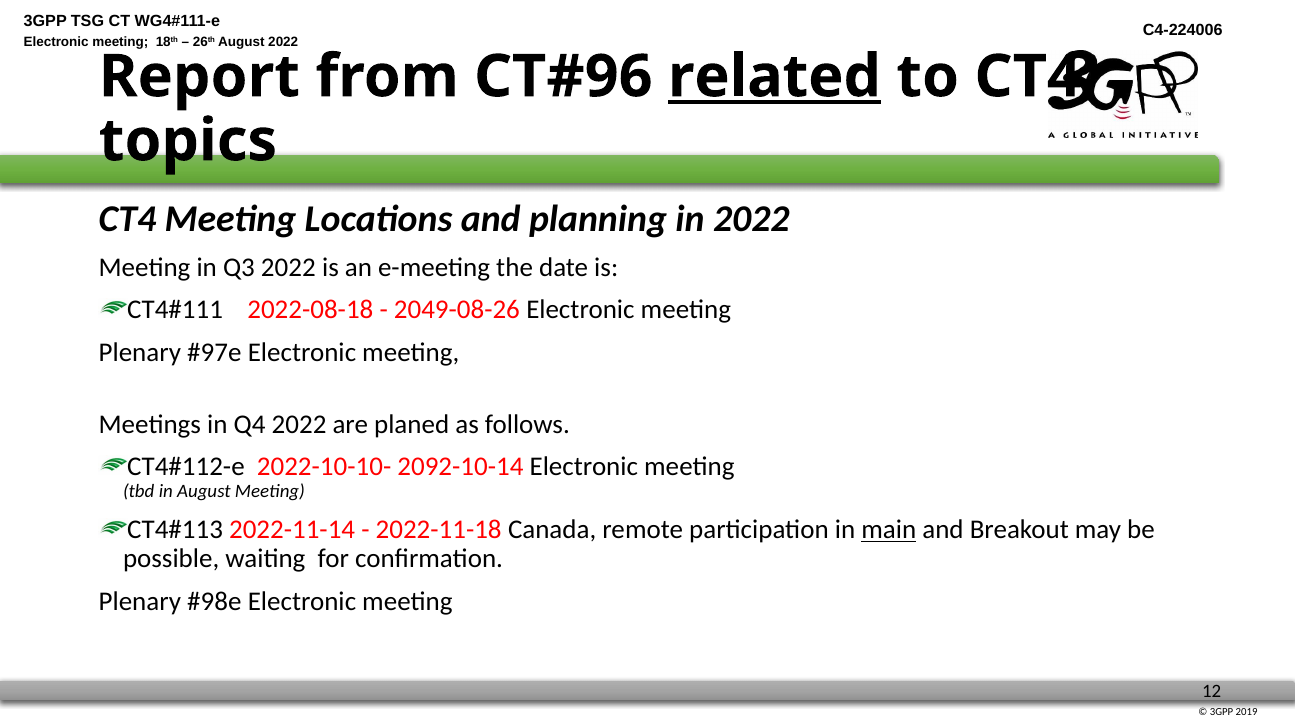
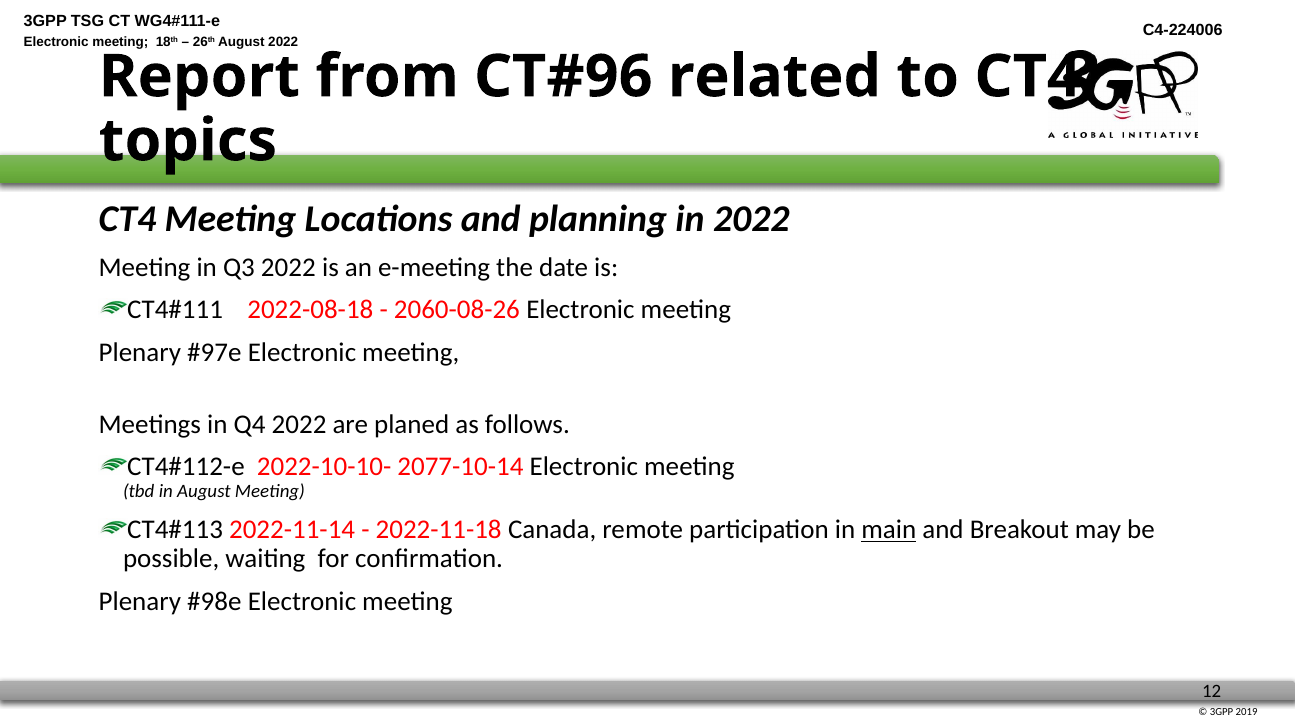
related underline: present -> none
2049-08-26: 2049-08-26 -> 2060-08-26
2092-10-14: 2092-10-14 -> 2077-10-14
